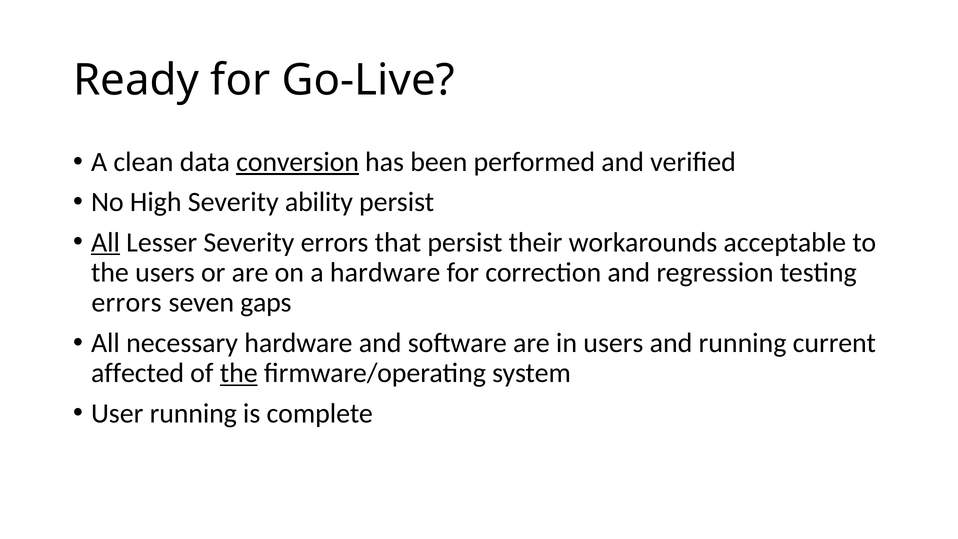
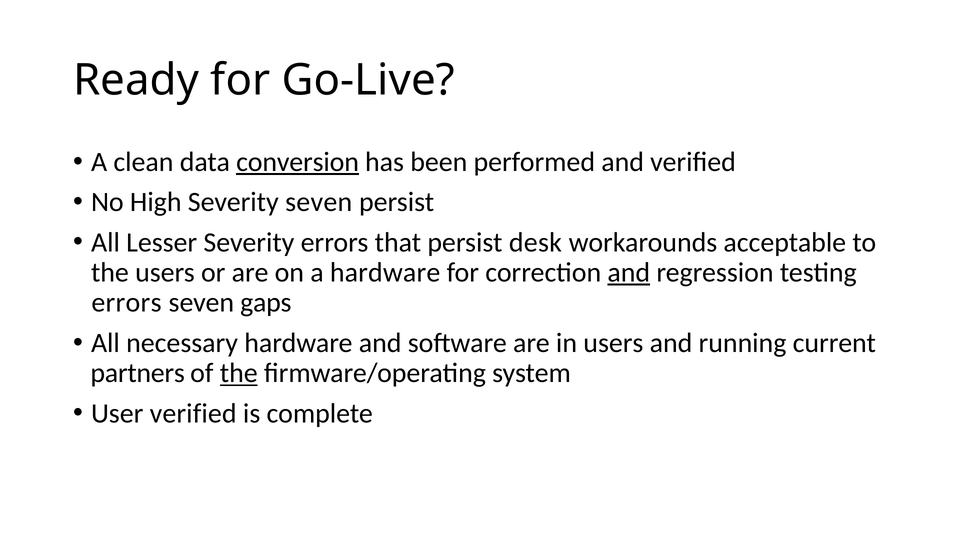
Severity ability: ability -> seven
All at (105, 242) underline: present -> none
their: their -> desk
and at (629, 272) underline: none -> present
affected: affected -> partners
User running: running -> verified
